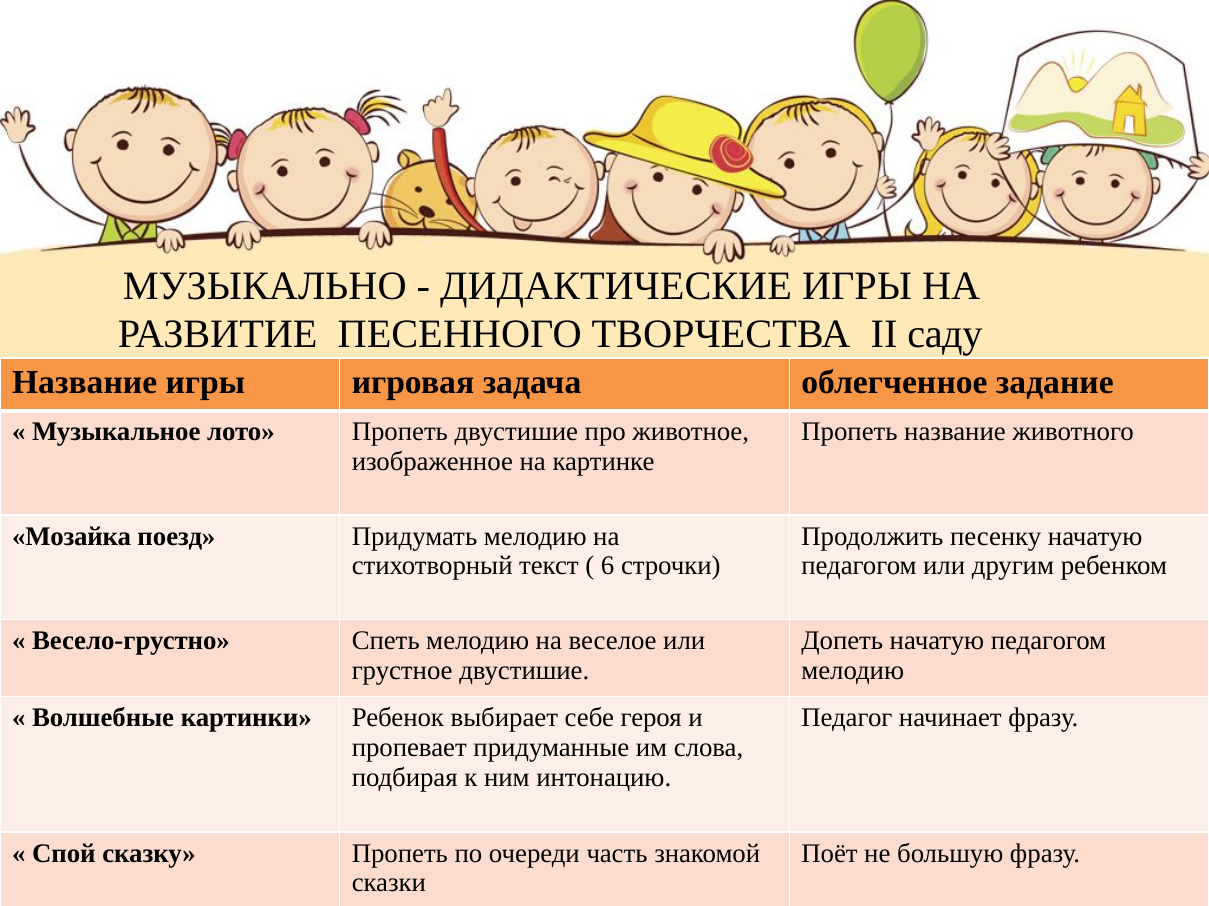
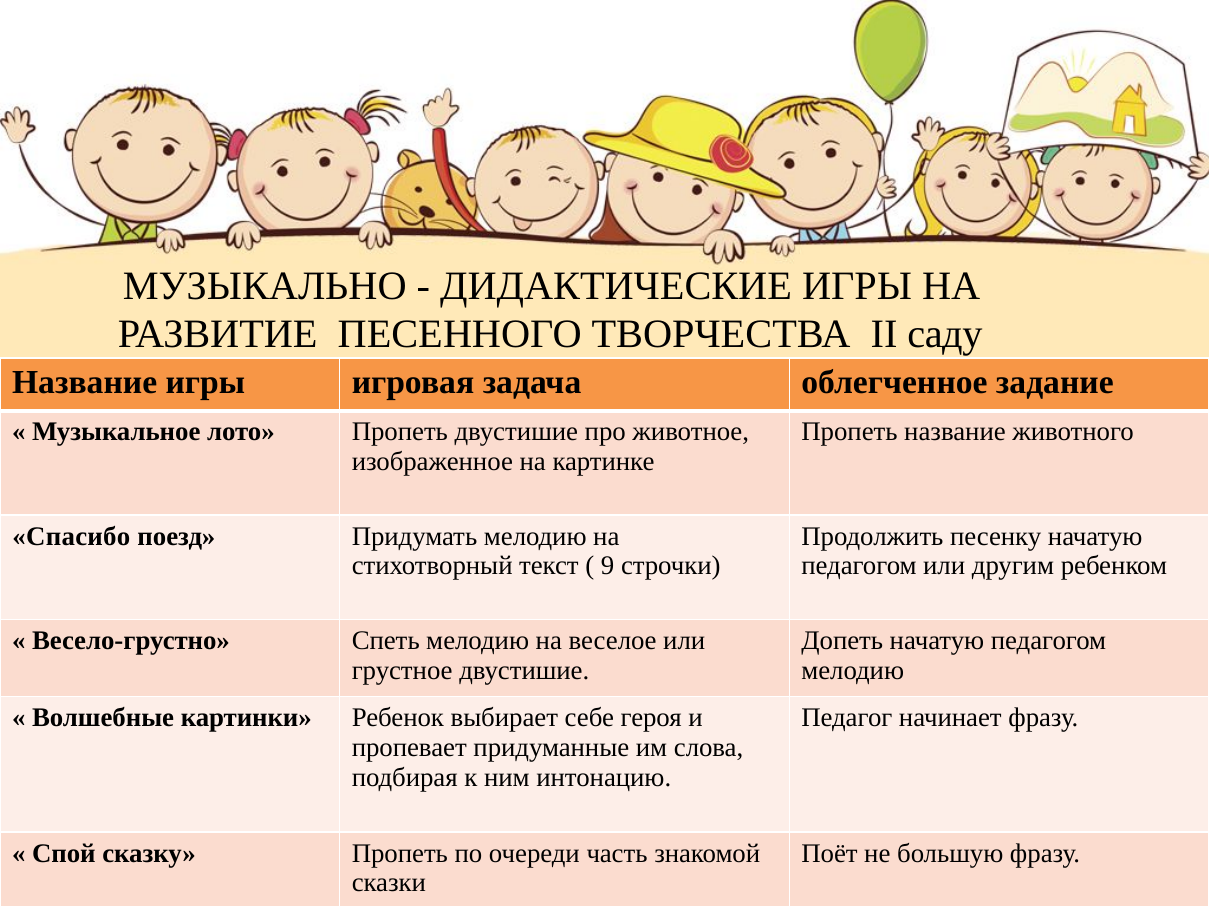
Мозайка: Мозайка -> Спасибо
6: 6 -> 9
